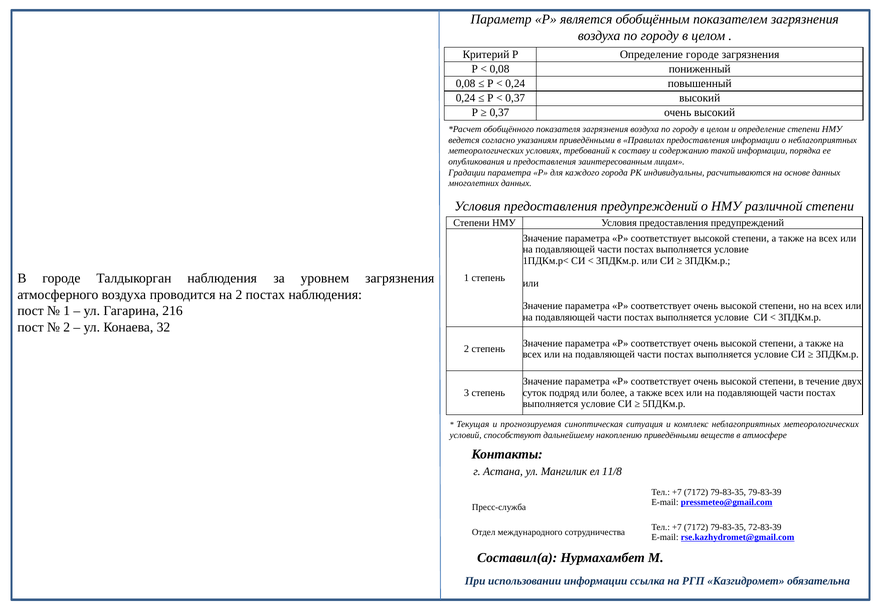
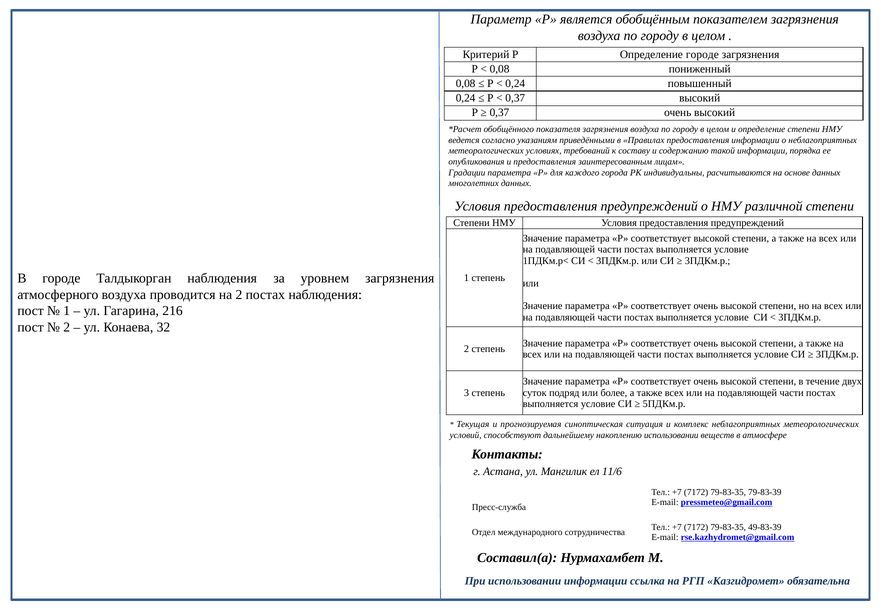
накоплению приведёнными: приведёнными -> использовании
11/8: 11/8 -> 11/6
72-83-39: 72-83-39 -> 49-83-39
